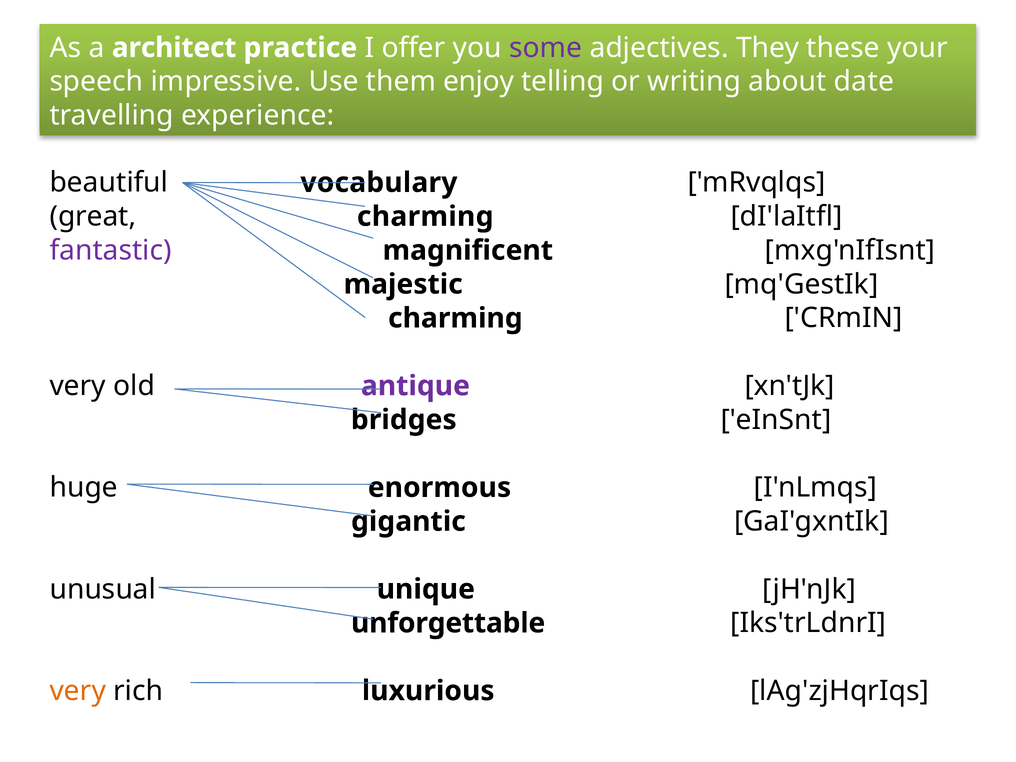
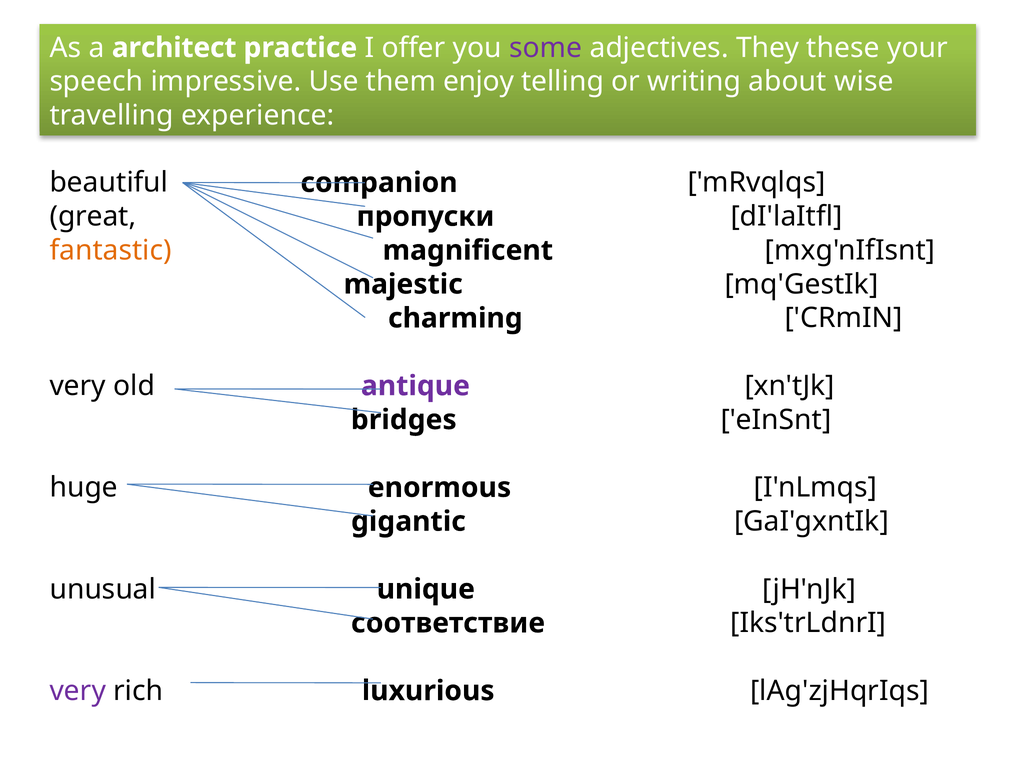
date: date -> wise
vocabulary: vocabulary -> companion
great charming: charming -> пропуски
fantastic colour: purple -> orange
unforgettable: unforgettable -> соответствие
very at (78, 691) colour: orange -> purple
